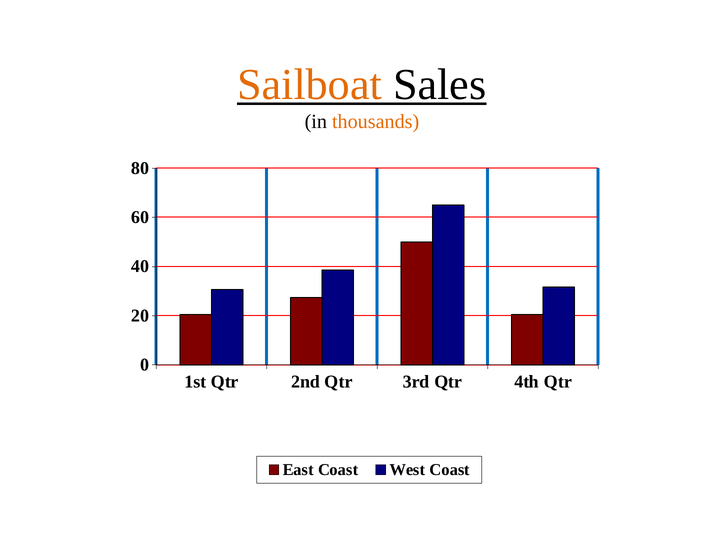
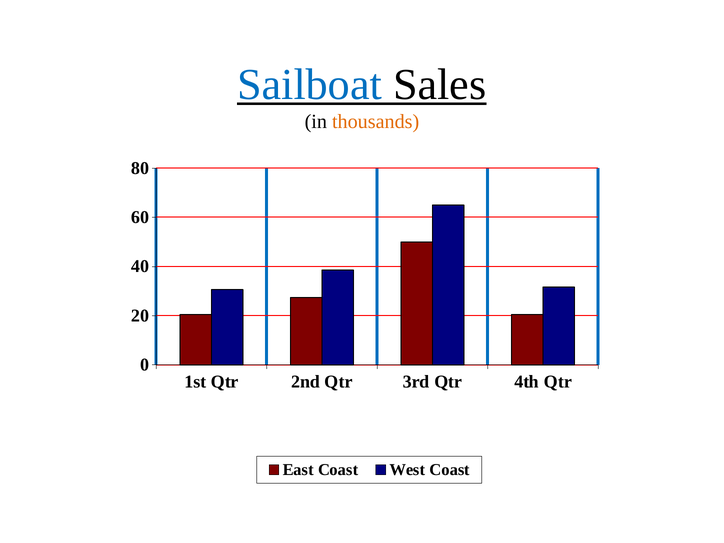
Sailboat colour: orange -> blue
